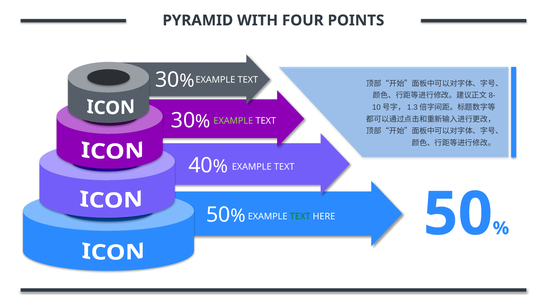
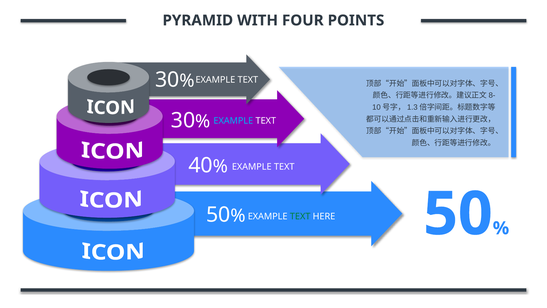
EXAMPLE at (233, 121) colour: light green -> light blue
